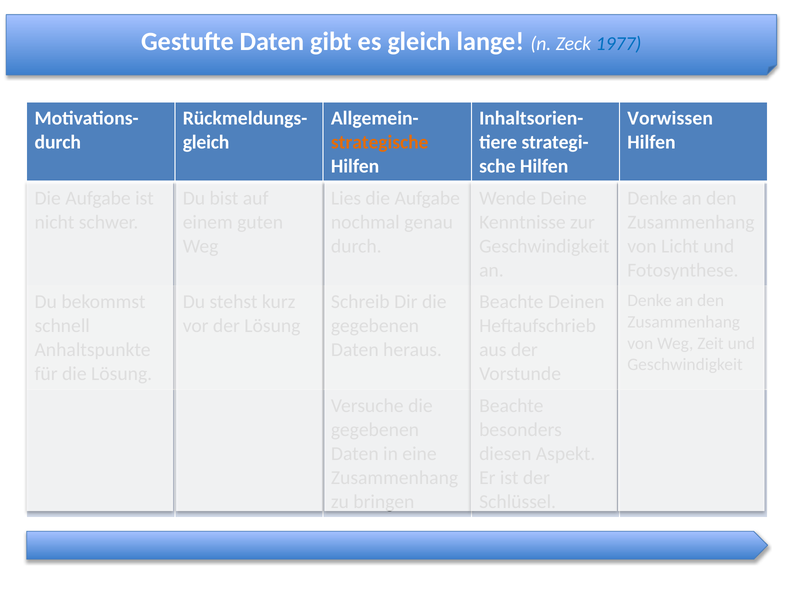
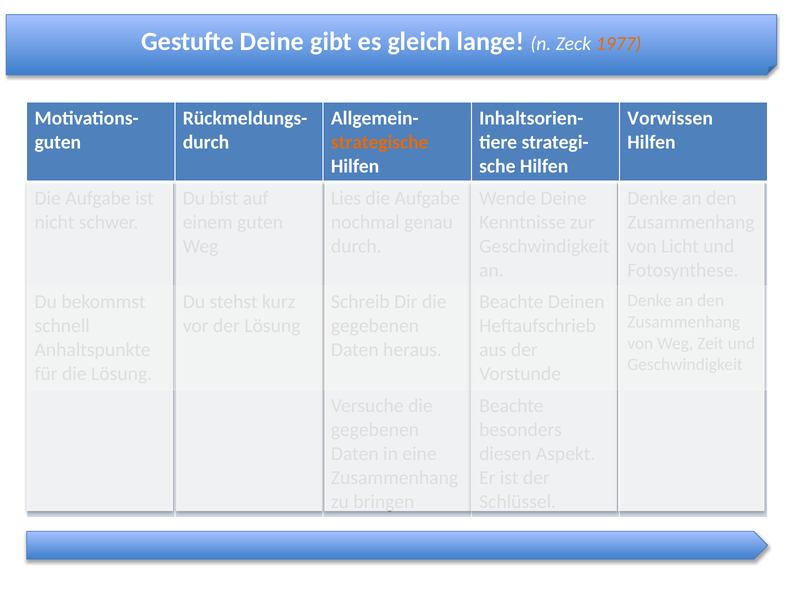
Gestufte Daten: Daten -> Deine
1977 colour: blue -> orange
durch at (58, 142): durch -> guten
gleich at (206, 142): gleich -> durch
